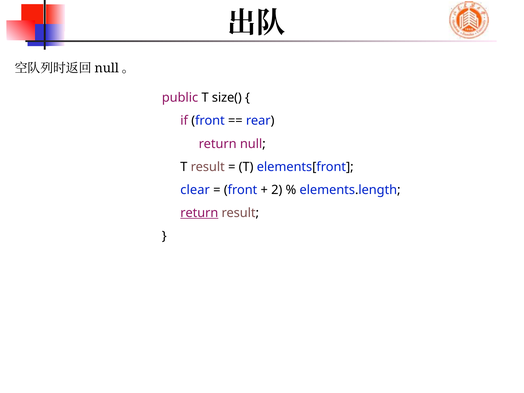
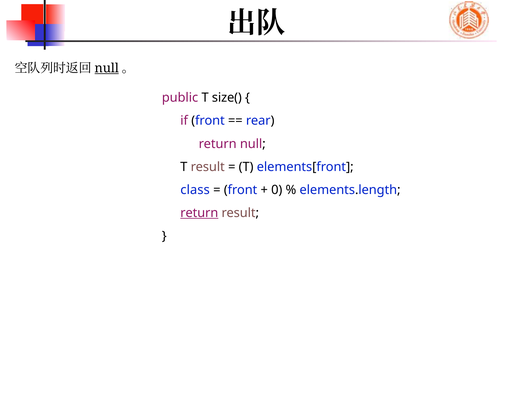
null at (107, 68) underline: none -> present
clear: clear -> class
2: 2 -> 0
